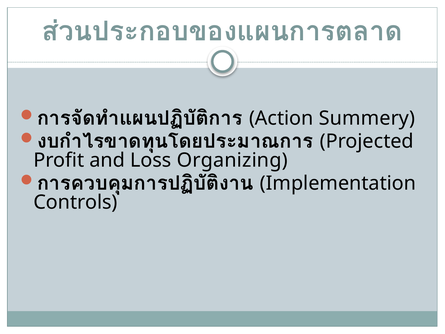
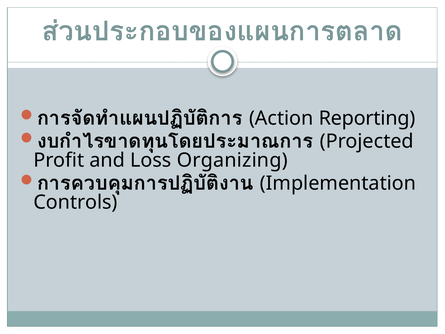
Summery: Summery -> Reporting
